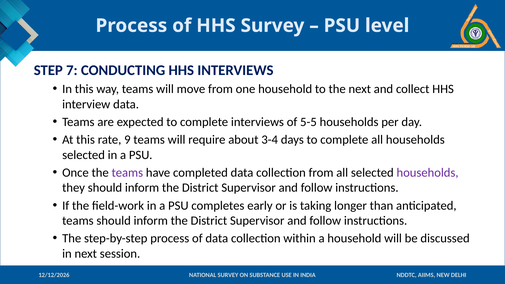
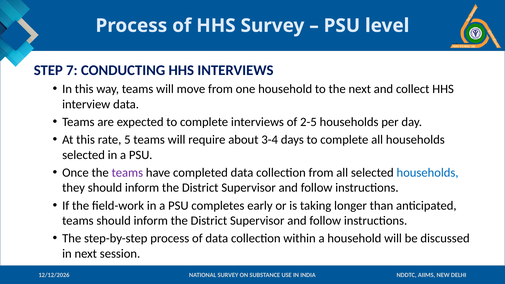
5-5: 5-5 -> 2-5
9: 9 -> 5
households at (428, 173) colour: purple -> blue
